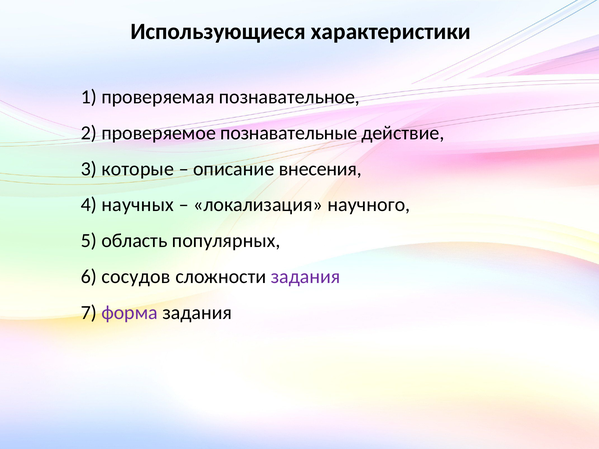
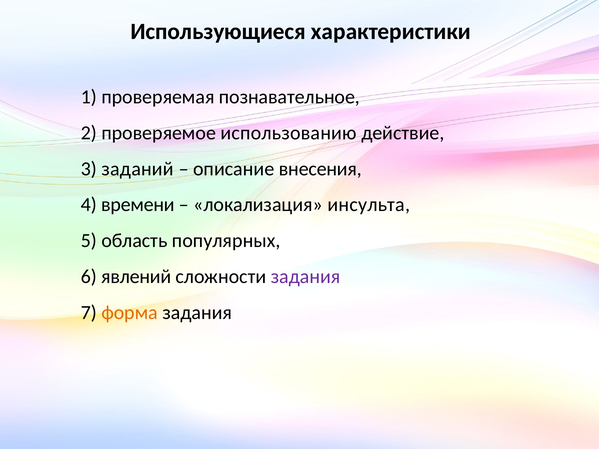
познавательные: познавательные -> использованию
которые: которые -> заданий
научных: научных -> времени
научного: научного -> инсульта
сосудов: сосудов -> явлений
форма colour: purple -> orange
